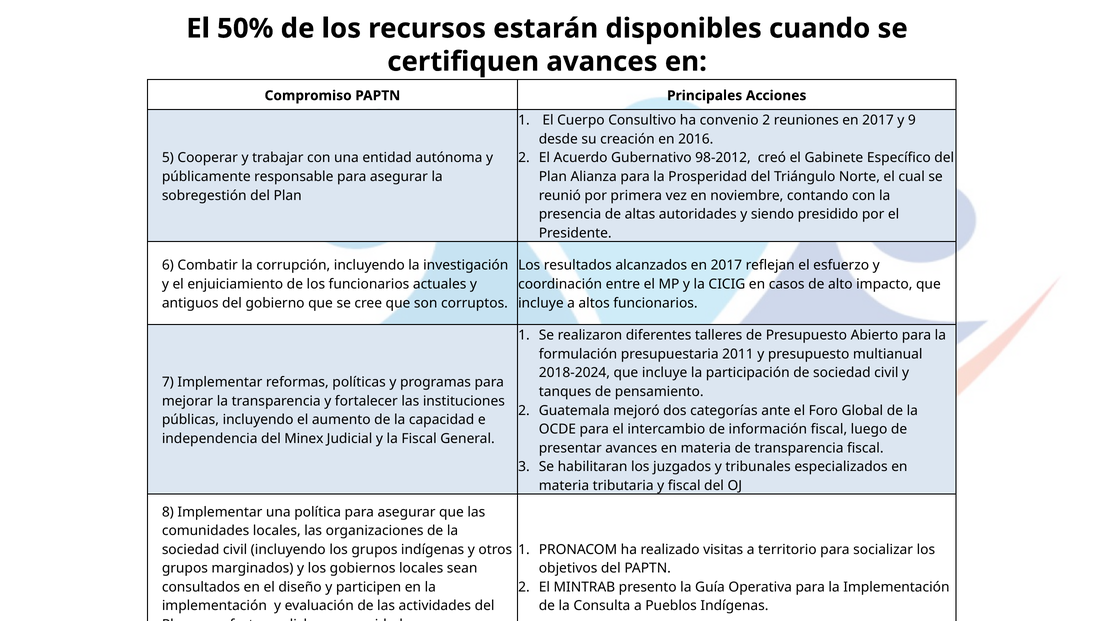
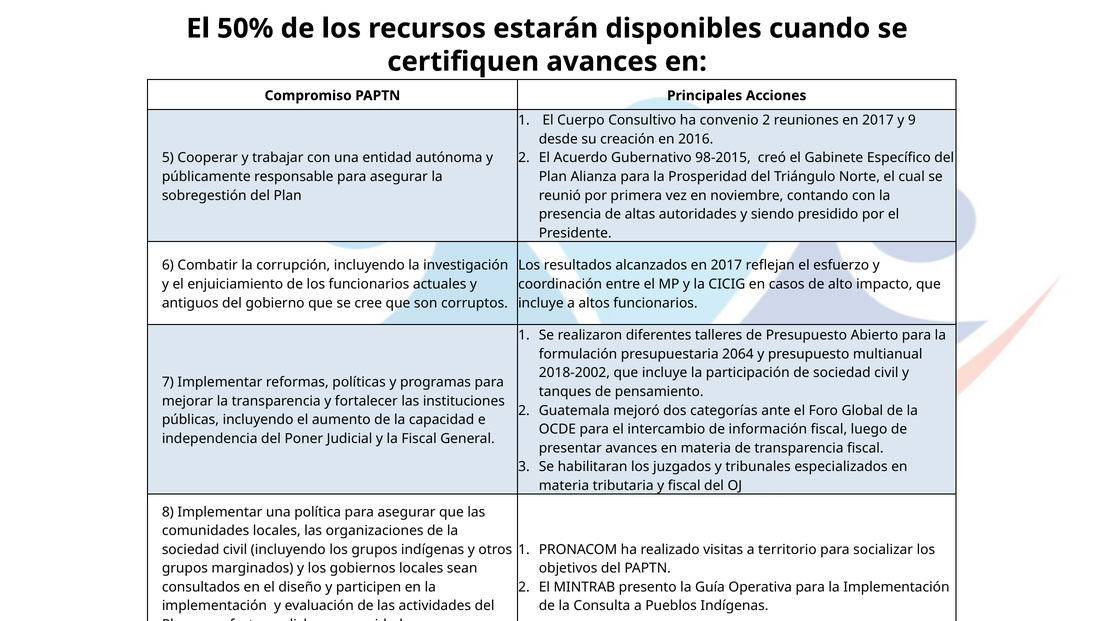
98-2012: 98-2012 -> 98-2015
2011: 2011 -> 2064
2018-2024: 2018-2024 -> 2018-2002
Minex: Minex -> Poner
